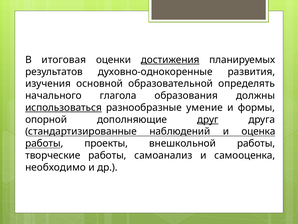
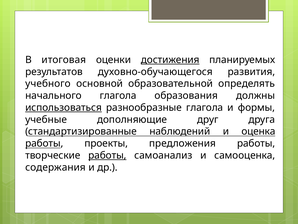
духовно-однокоренные: духовно-однокоренные -> духовно-обучающегося
изучения: изучения -> учебного
разнообразные умение: умение -> глагола
опорной: опорной -> учебные
друг underline: present -> none
внешкольной: внешкольной -> предложения
работы at (107, 155) underline: none -> present
необходимо: необходимо -> содержания
